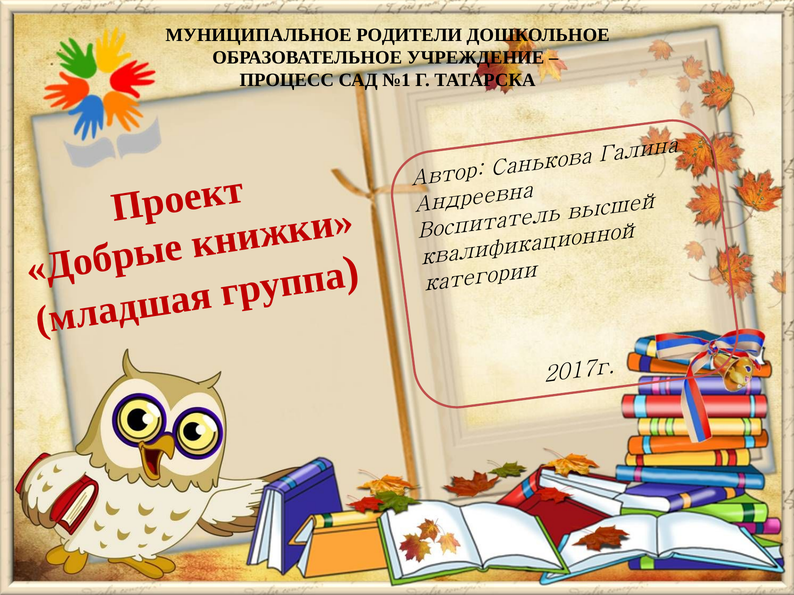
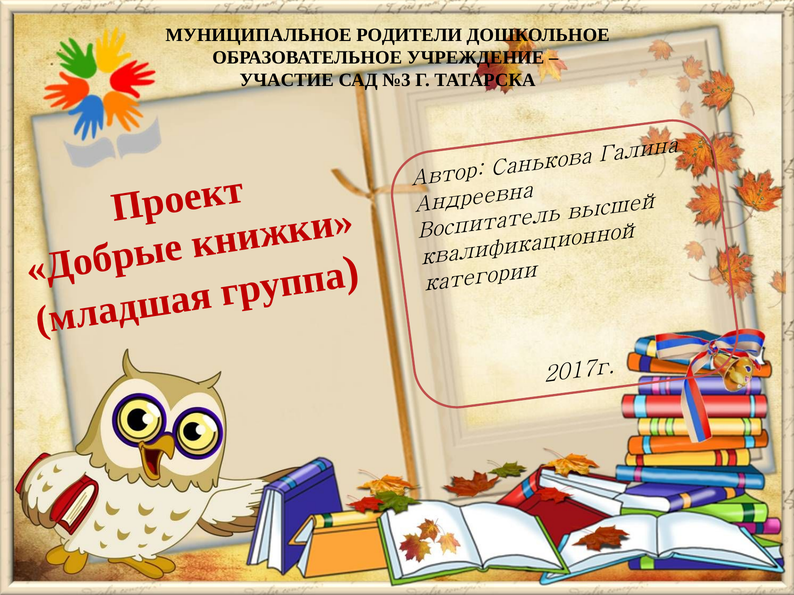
ПРОЦЕСС: ПРОЦЕСС -> УЧАСТИЕ
№1: №1 -> №3
